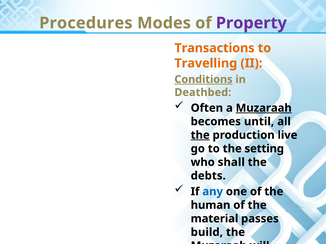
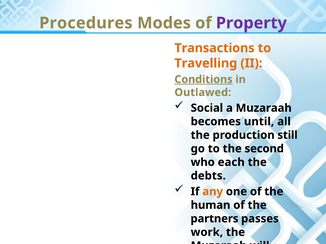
Deathbed: Deathbed -> Outlawed
Often: Often -> Social
Muzaraah at (264, 108) underline: present -> none
the at (200, 135) underline: present -> none
live: live -> still
setting: setting -> second
shall: shall -> each
any colour: blue -> orange
material: material -> partners
build: build -> work
